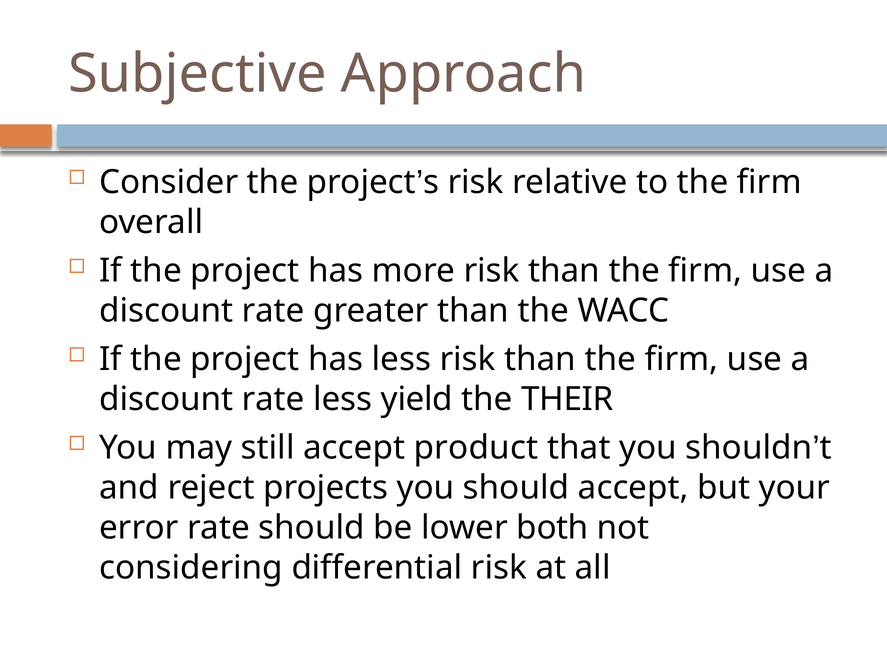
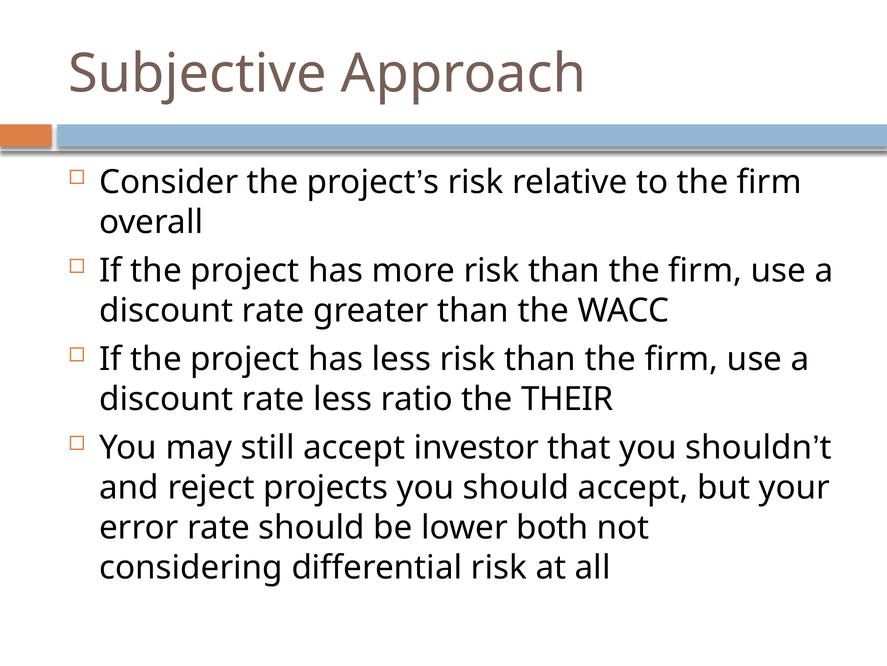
yield: yield -> ratio
product: product -> investor
